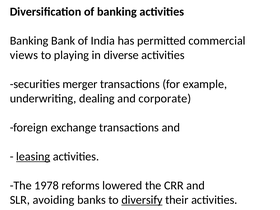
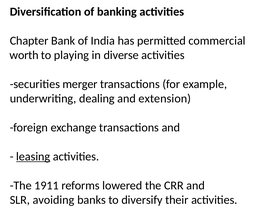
Banking at (29, 41): Banking -> Chapter
views: views -> worth
corporate: corporate -> extension
1978: 1978 -> 1911
diversify underline: present -> none
